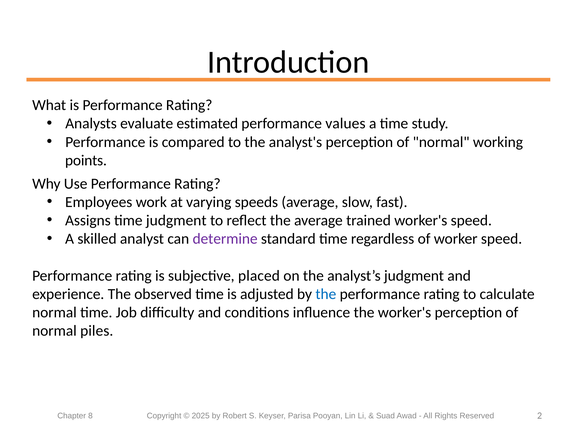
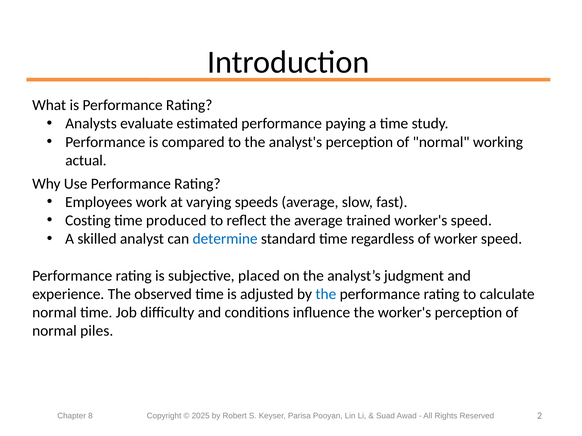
values: values -> paying
points: points -> actual
Assigns: Assigns -> Costing
time judgment: judgment -> produced
determine colour: purple -> blue
